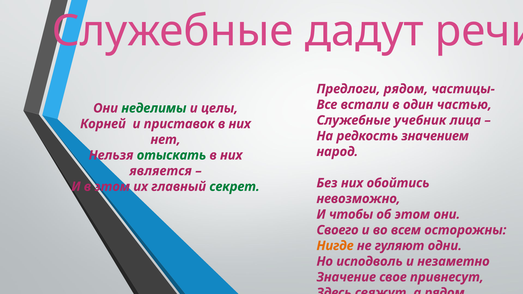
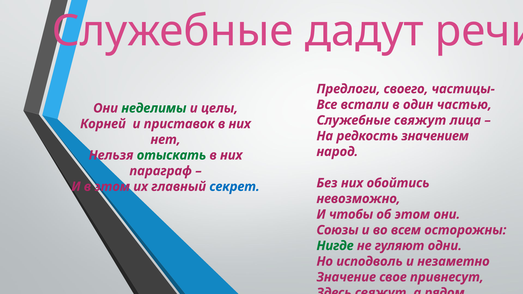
Предлоги рядом: рядом -> своего
Служебные учебник: учебник -> свяжут
является: является -> параграф
секрет colour: green -> blue
Своего: Своего -> Союзы
Нигде colour: orange -> green
